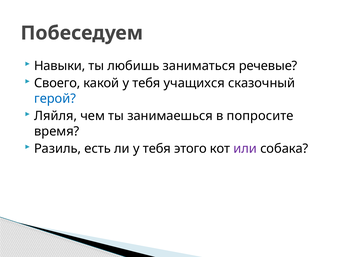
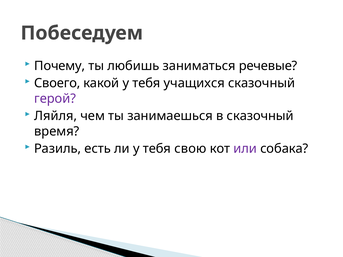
Навыки: Навыки -> Почему
герой colour: blue -> purple
в попросите: попросите -> сказочный
этого: этого -> свою
